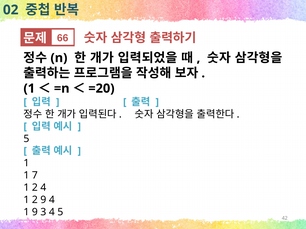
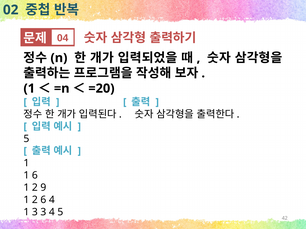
66: 66 -> 04
1 7: 7 -> 6
2 4: 4 -> 9
2 9: 9 -> 6
1 9: 9 -> 3
